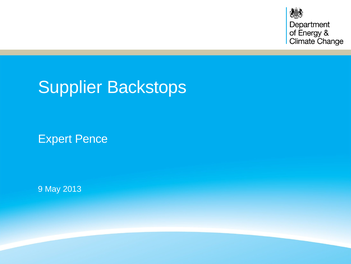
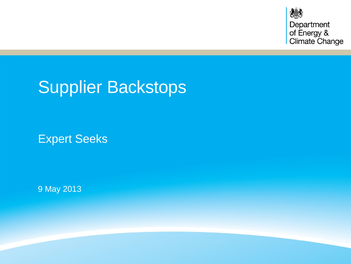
Pence: Pence -> Seeks
